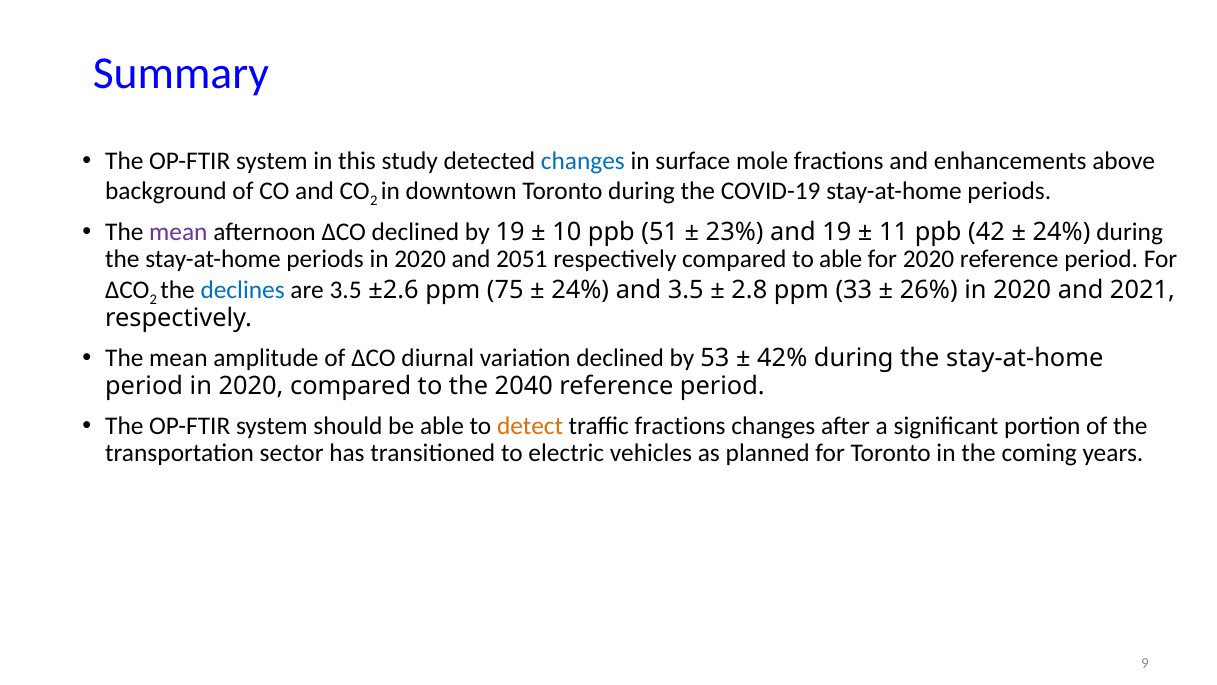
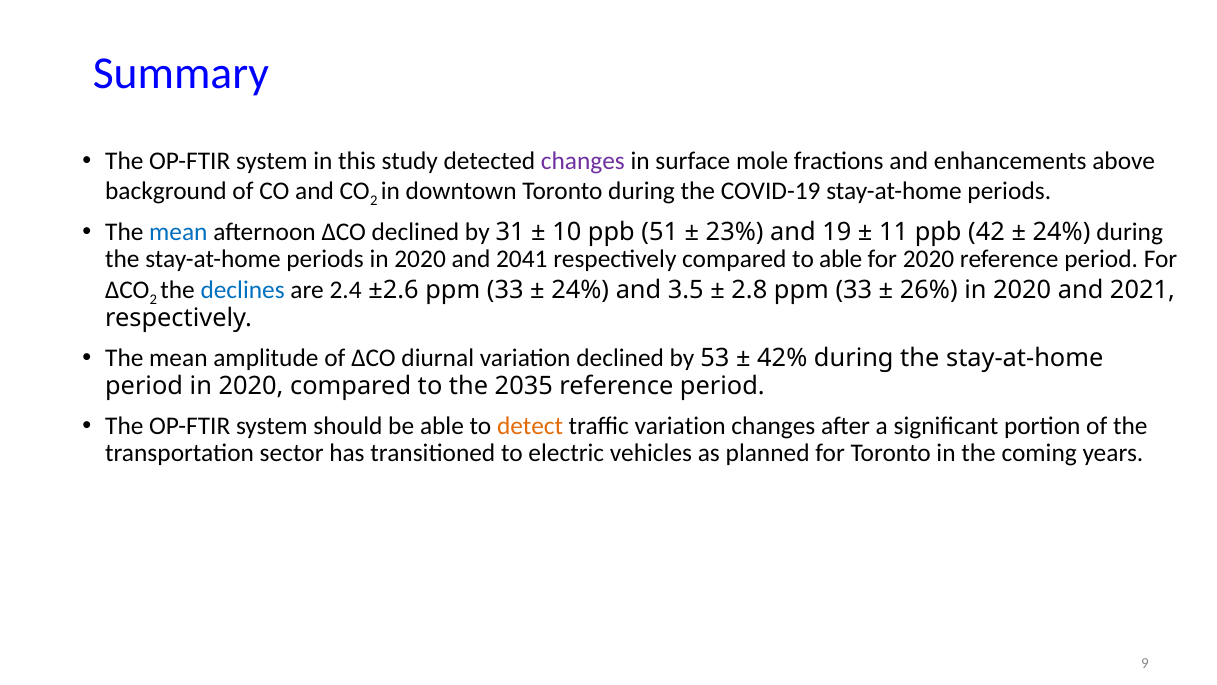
changes at (583, 161) colour: blue -> purple
mean at (178, 232) colour: purple -> blue
by 19: 19 -> 31
2051: 2051 -> 2041
are 3.5: 3.5 -> 2.4
±2.6 ppm 75: 75 -> 33
2040: 2040 -> 2035
traffic fractions: fractions -> variation
